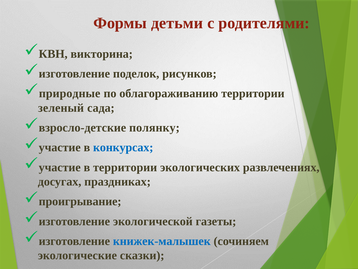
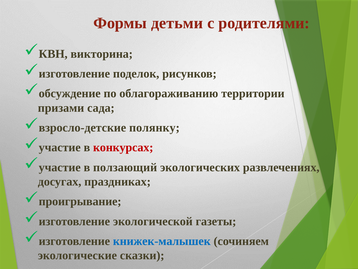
природные: природные -> обсуждение
зеленый: зеленый -> призами
конкурсах colour: blue -> red
в территории: территории -> ползающий
